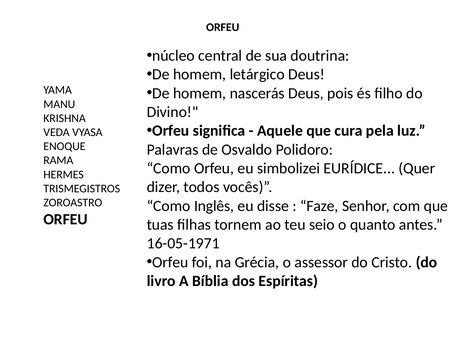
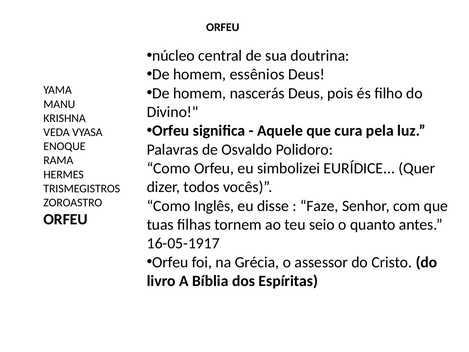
letárgico: letárgico -> essênios
16-05-1971: 16-05-1971 -> 16-05-1917
